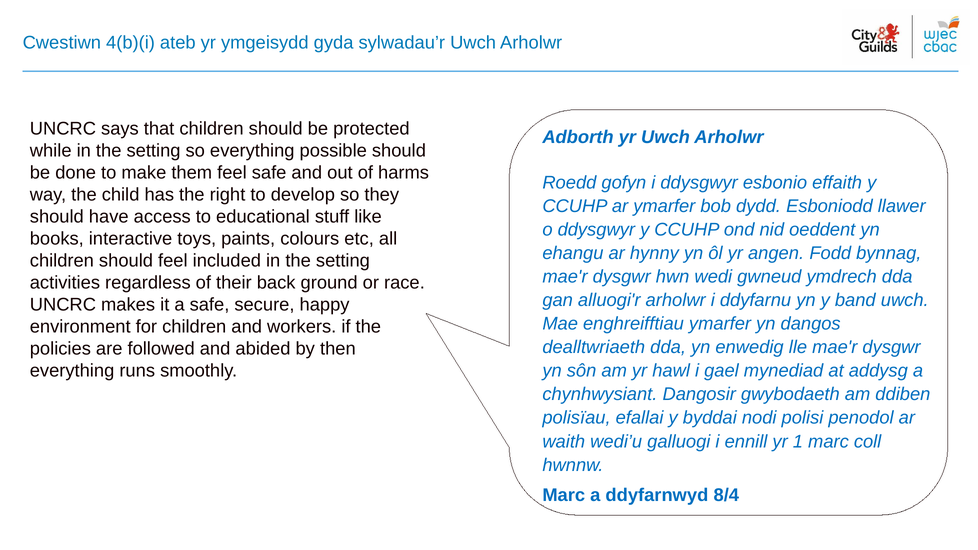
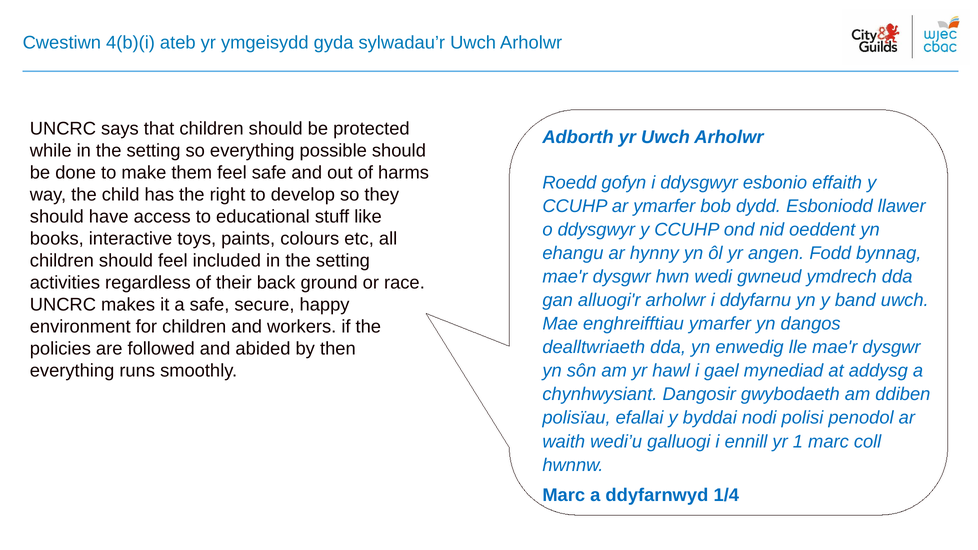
8/4: 8/4 -> 1/4
